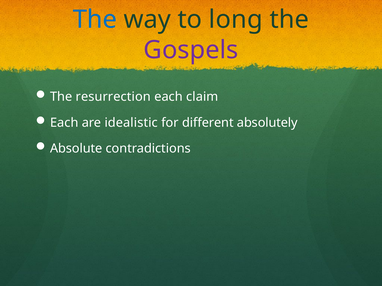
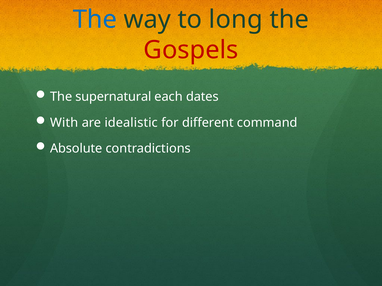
Gospels colour: purple -> red
resurrection: resurrection -> supernatural
claim: claim -> dates
Each at (64, 123): Each -> With
absolutely: absolutely -> command
